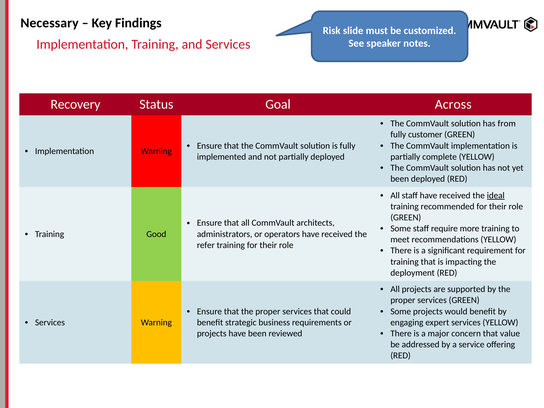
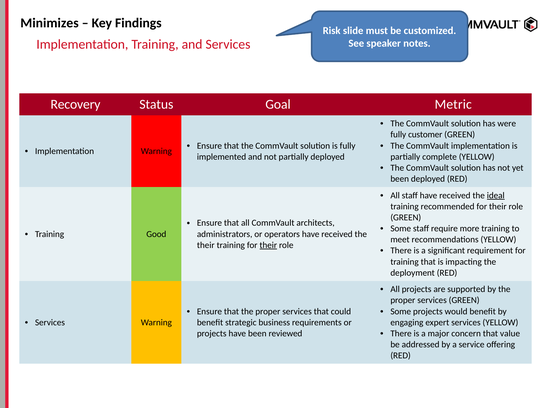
Necessary: Necessary -> Minimizes
Across: Across -> Metric
from: from -> were
refer at (206, 245): refer -> their
their at (268, 245) underline: none -> present
